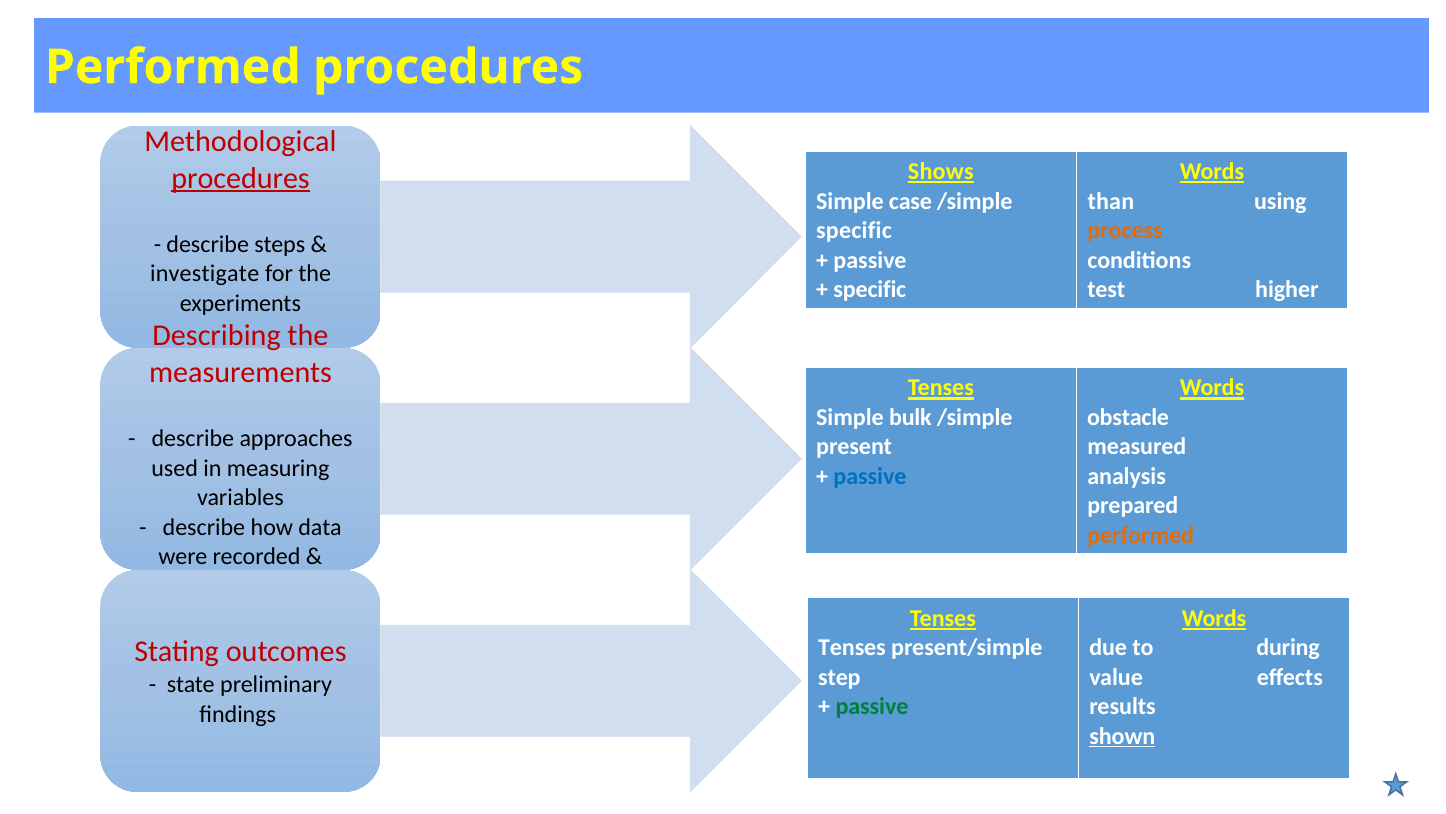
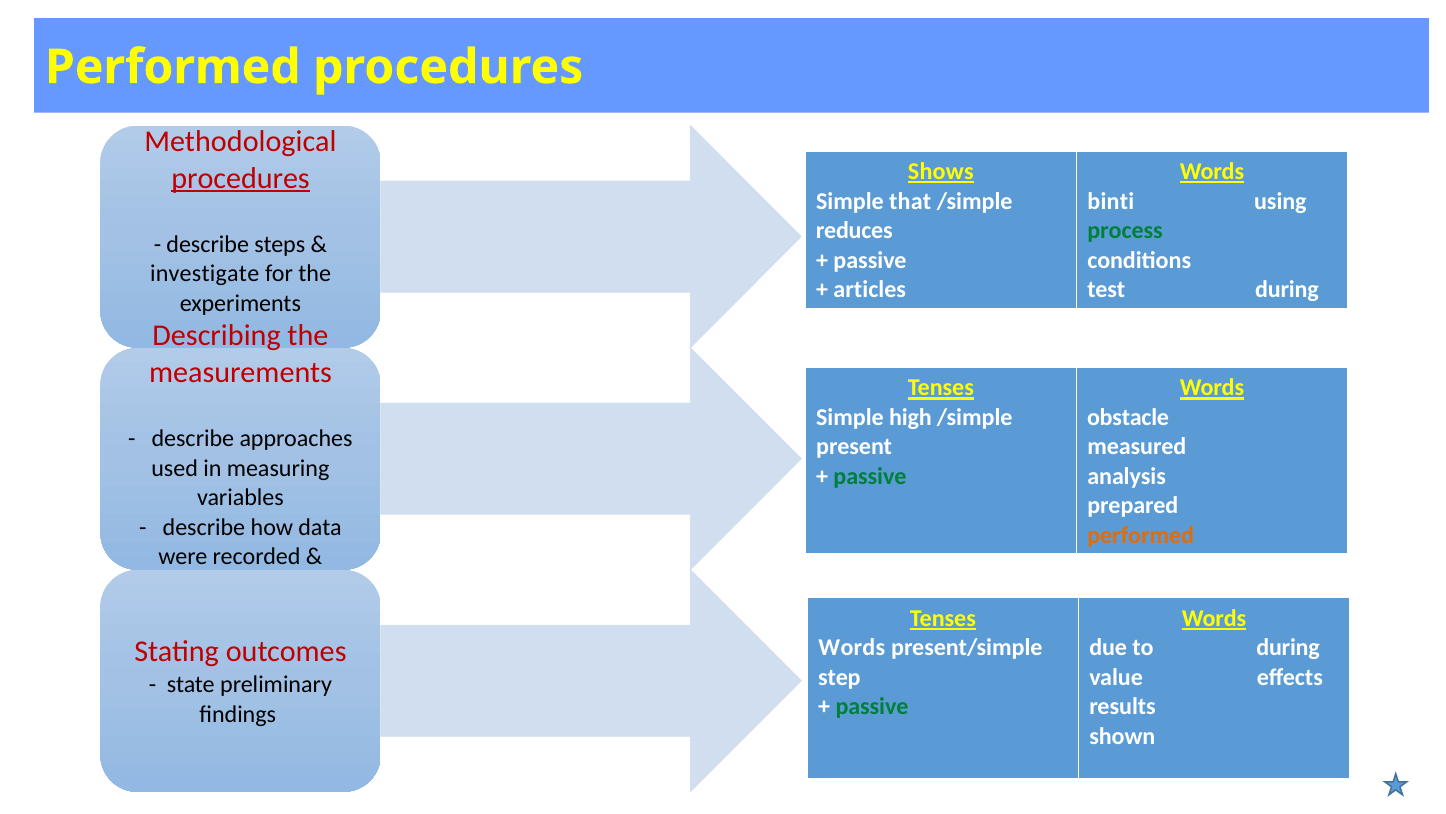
case: case -> that
than: than -> binti
specific at (854, 231): specific -> reduces
process colour: orange -> green
specific at (870, 289): specific -> articles
test higher: higher -> during
bulk: bulk -> high
passive at (870, 476) colour: blue -> green
Tenses at (852, 647): Tenses -> Words
shown underline: present -> none
